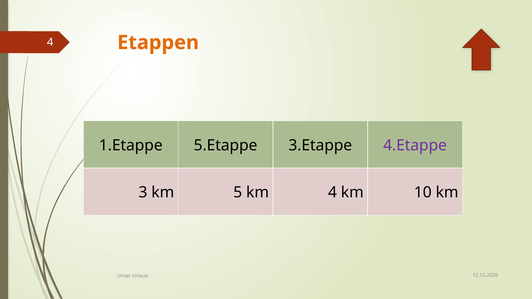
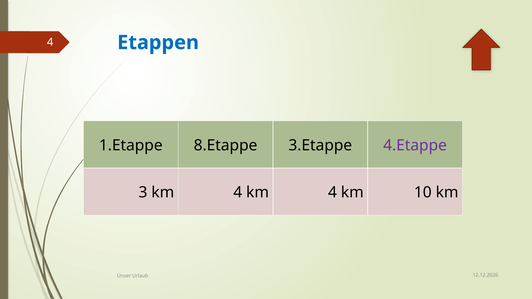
Etappen colour: orange -> blue
5.Etappe: 5.Etappe -> 8.Etappe
3 km 5: 5 -> 4
